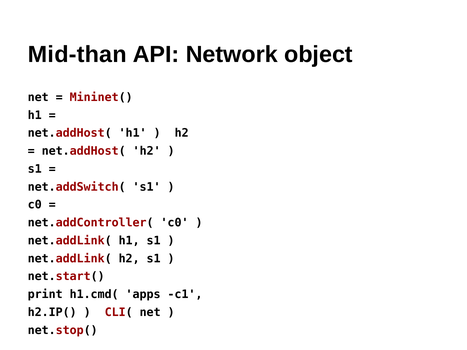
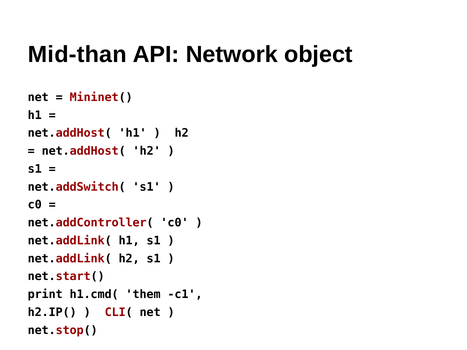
apps: apps -> them
